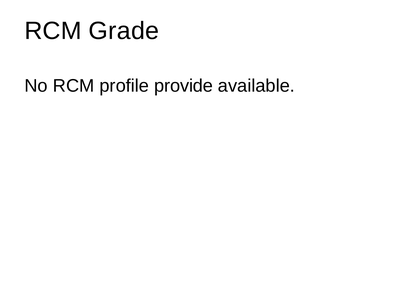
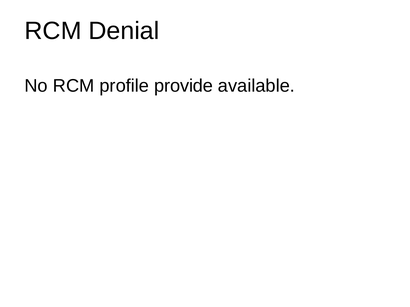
Grade: Grade -> Denial
